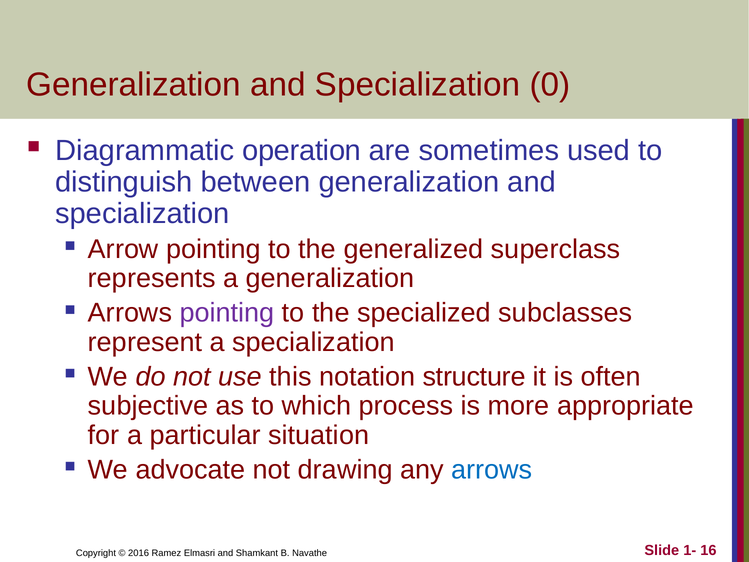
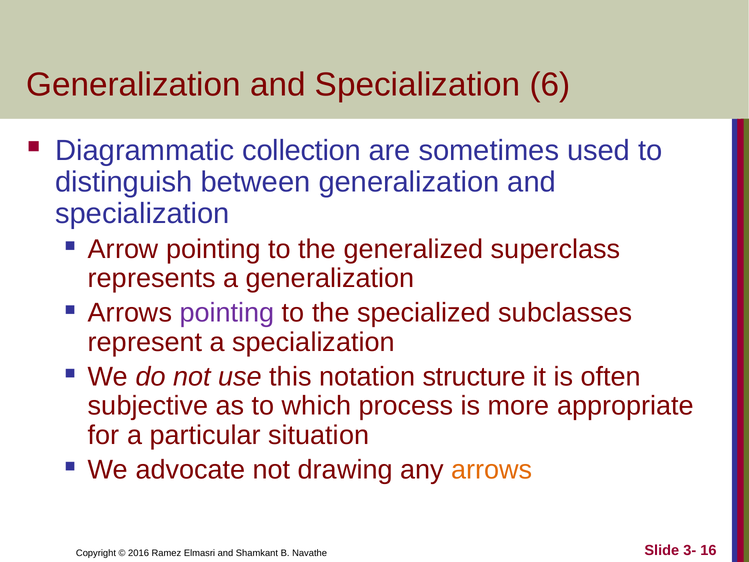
0: 0 -> 6
operation: operation -> collection
arrows at (492, 470) colour: blue -> orange
1-: 1- -> 3-
